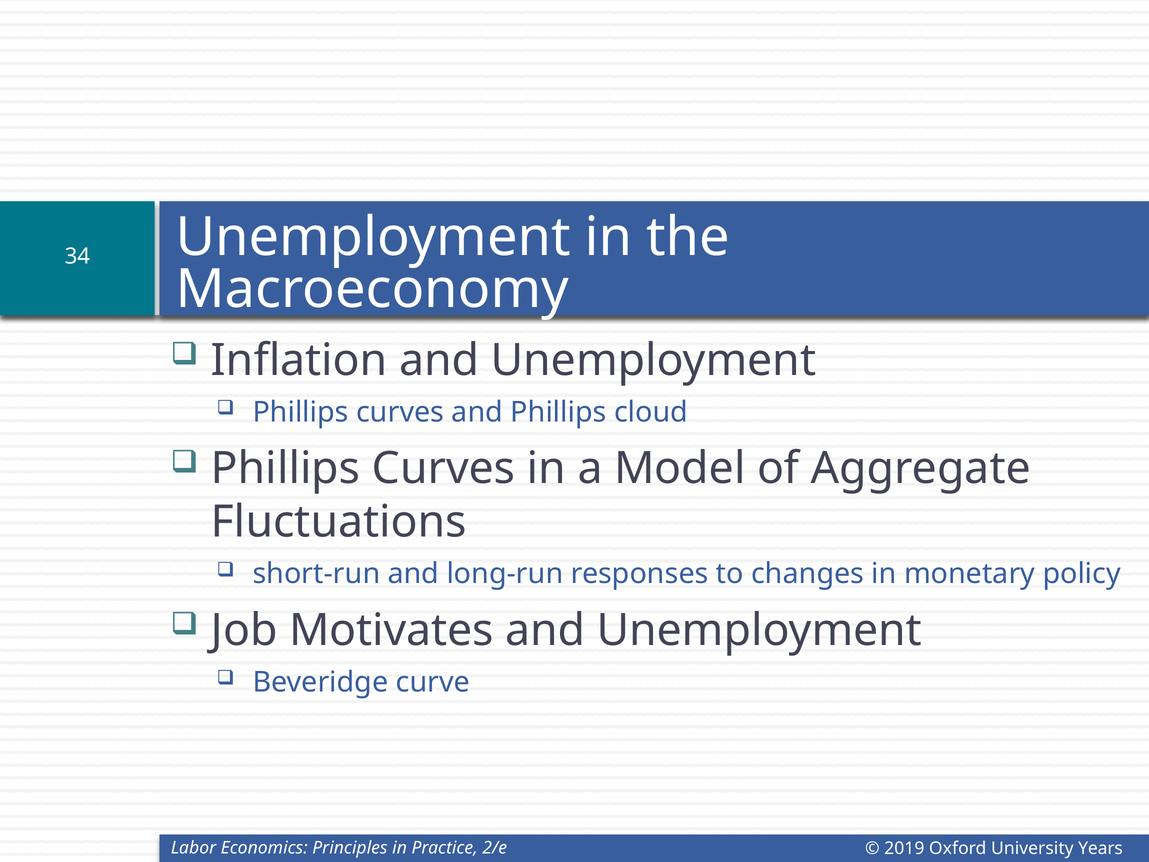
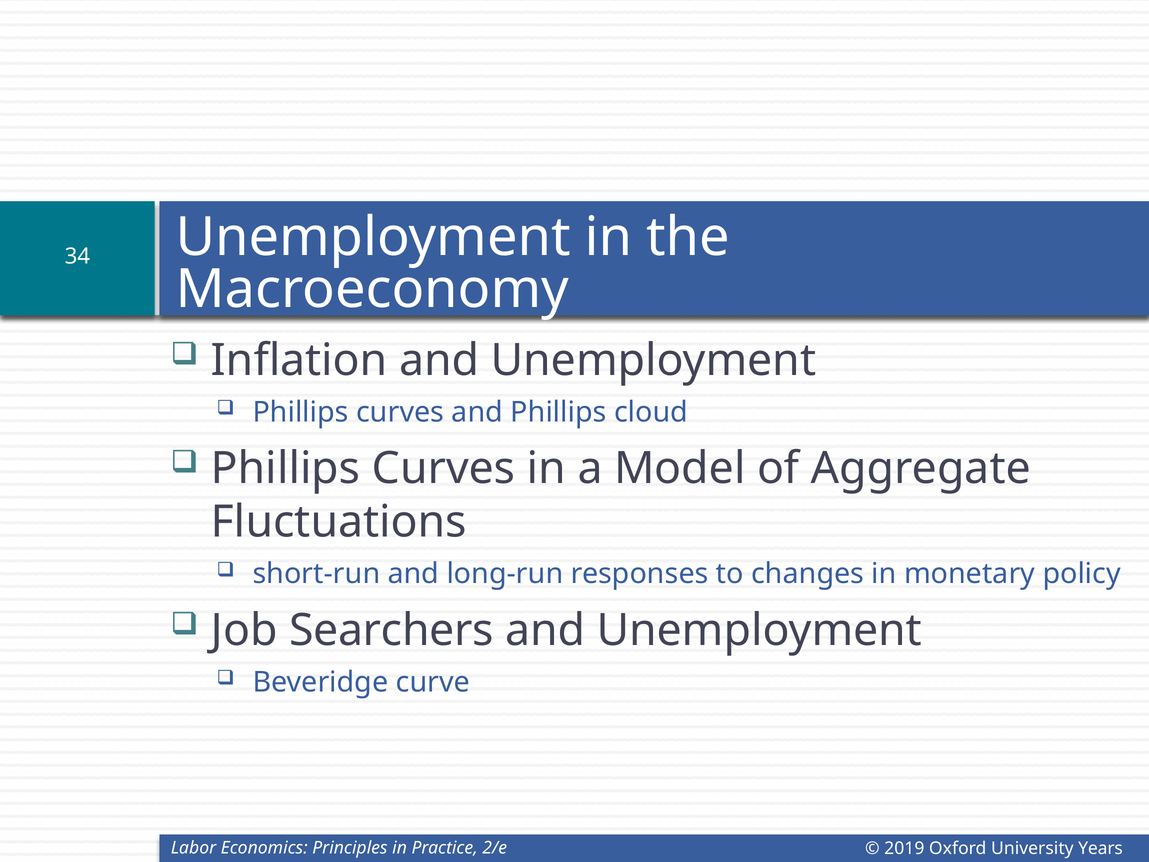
Motivates: Motivates -> Searchers
